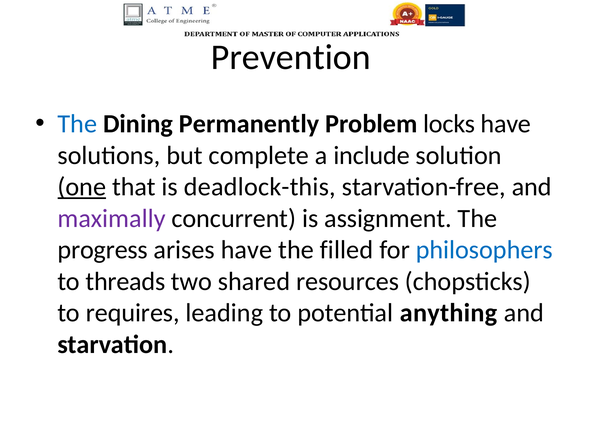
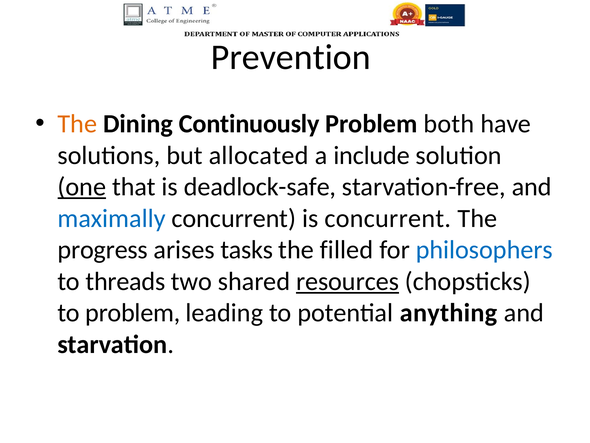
The at (77, 124) colour: blue -> orange
Permanently: Permanently -> Continuously
locks: locks -> both
complete: complete -> allocated
deadlock-this: deadlock-this -> deadlock-safe
maximally colour: purple -> blue
is assignment: assignment -> concurrent
arises have: have -> tasks
resources underline: none -> present
to requires: requires -> problem
